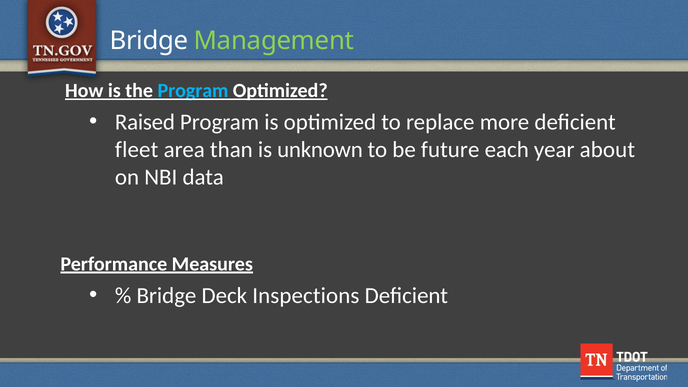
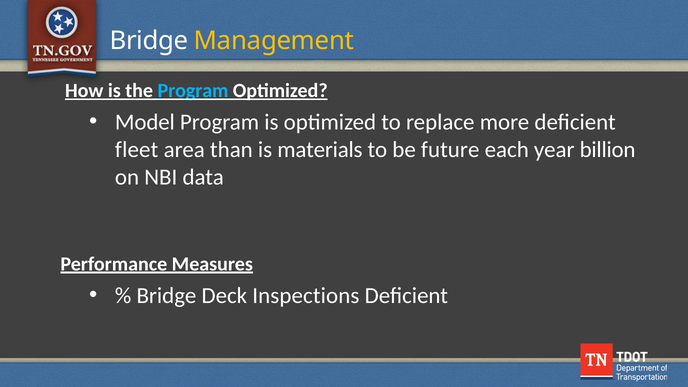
Management colour: light green -> yellow
Raised: Raised -> Model
unknown: unknown -> materials
about: about -> billion
